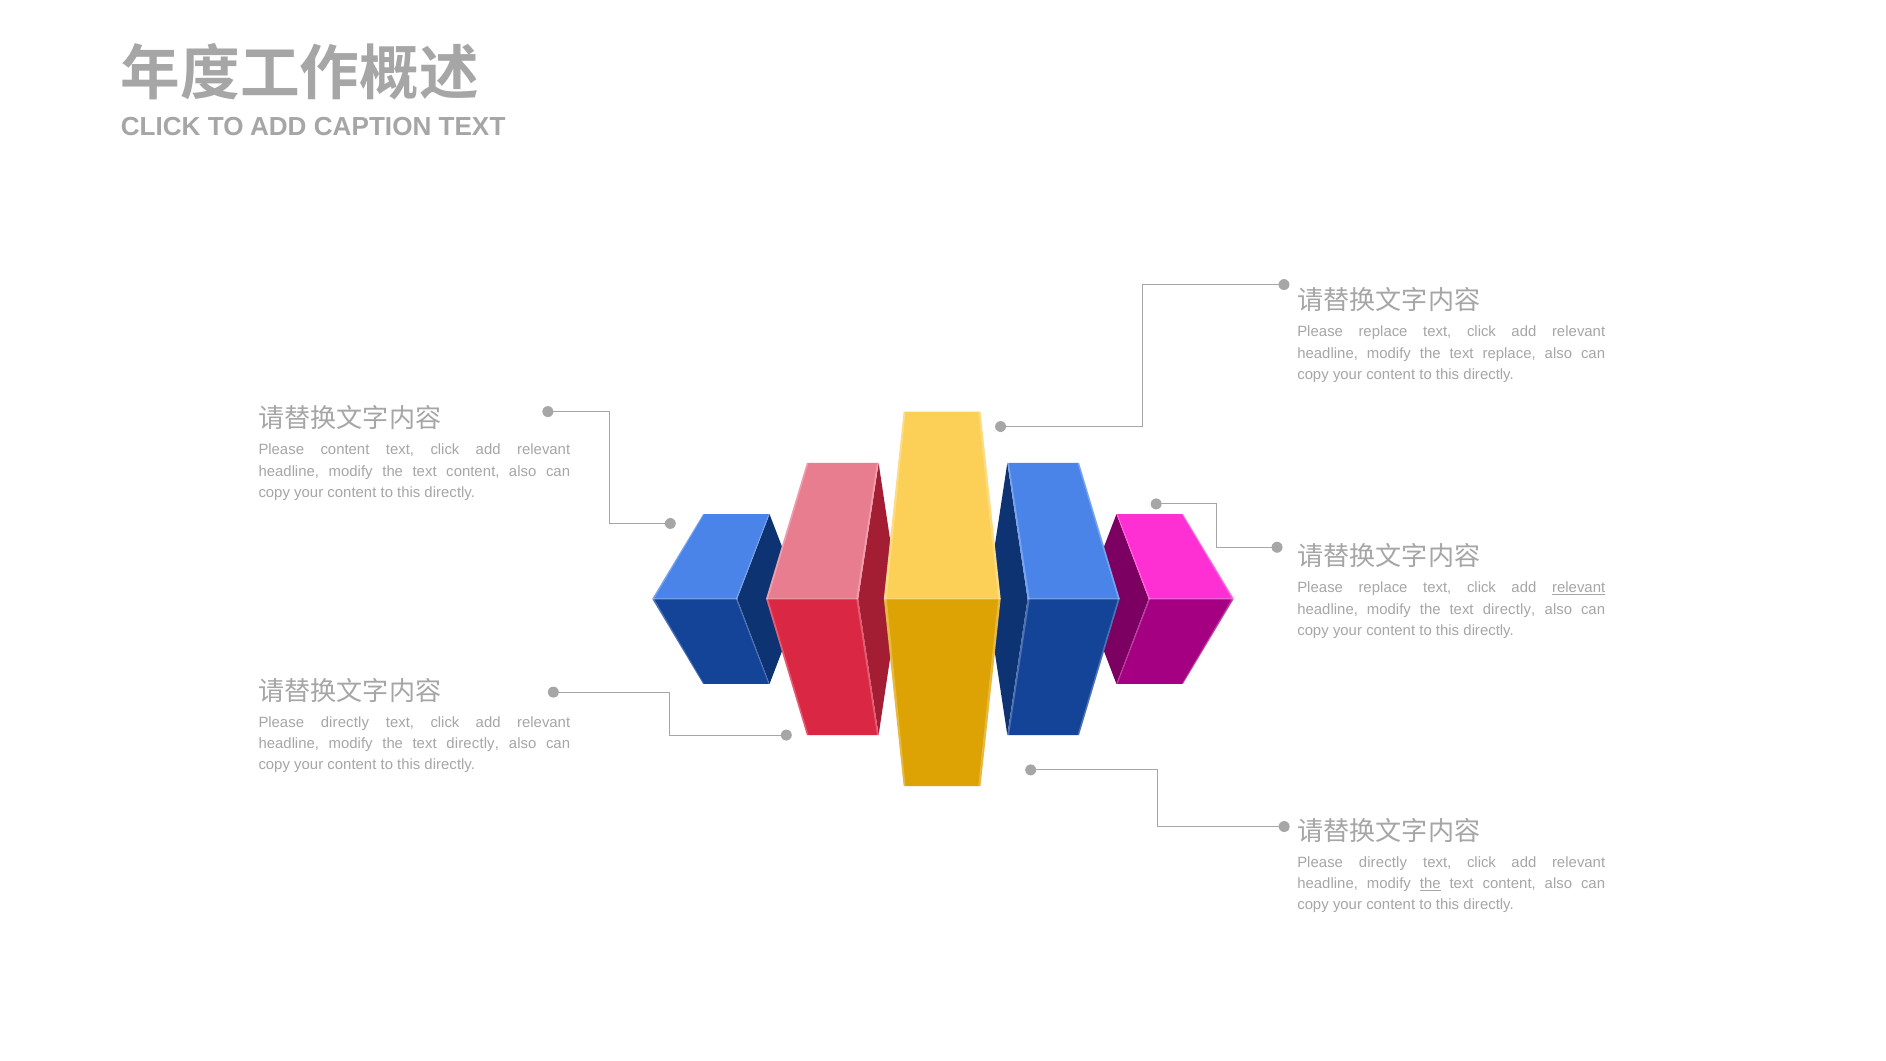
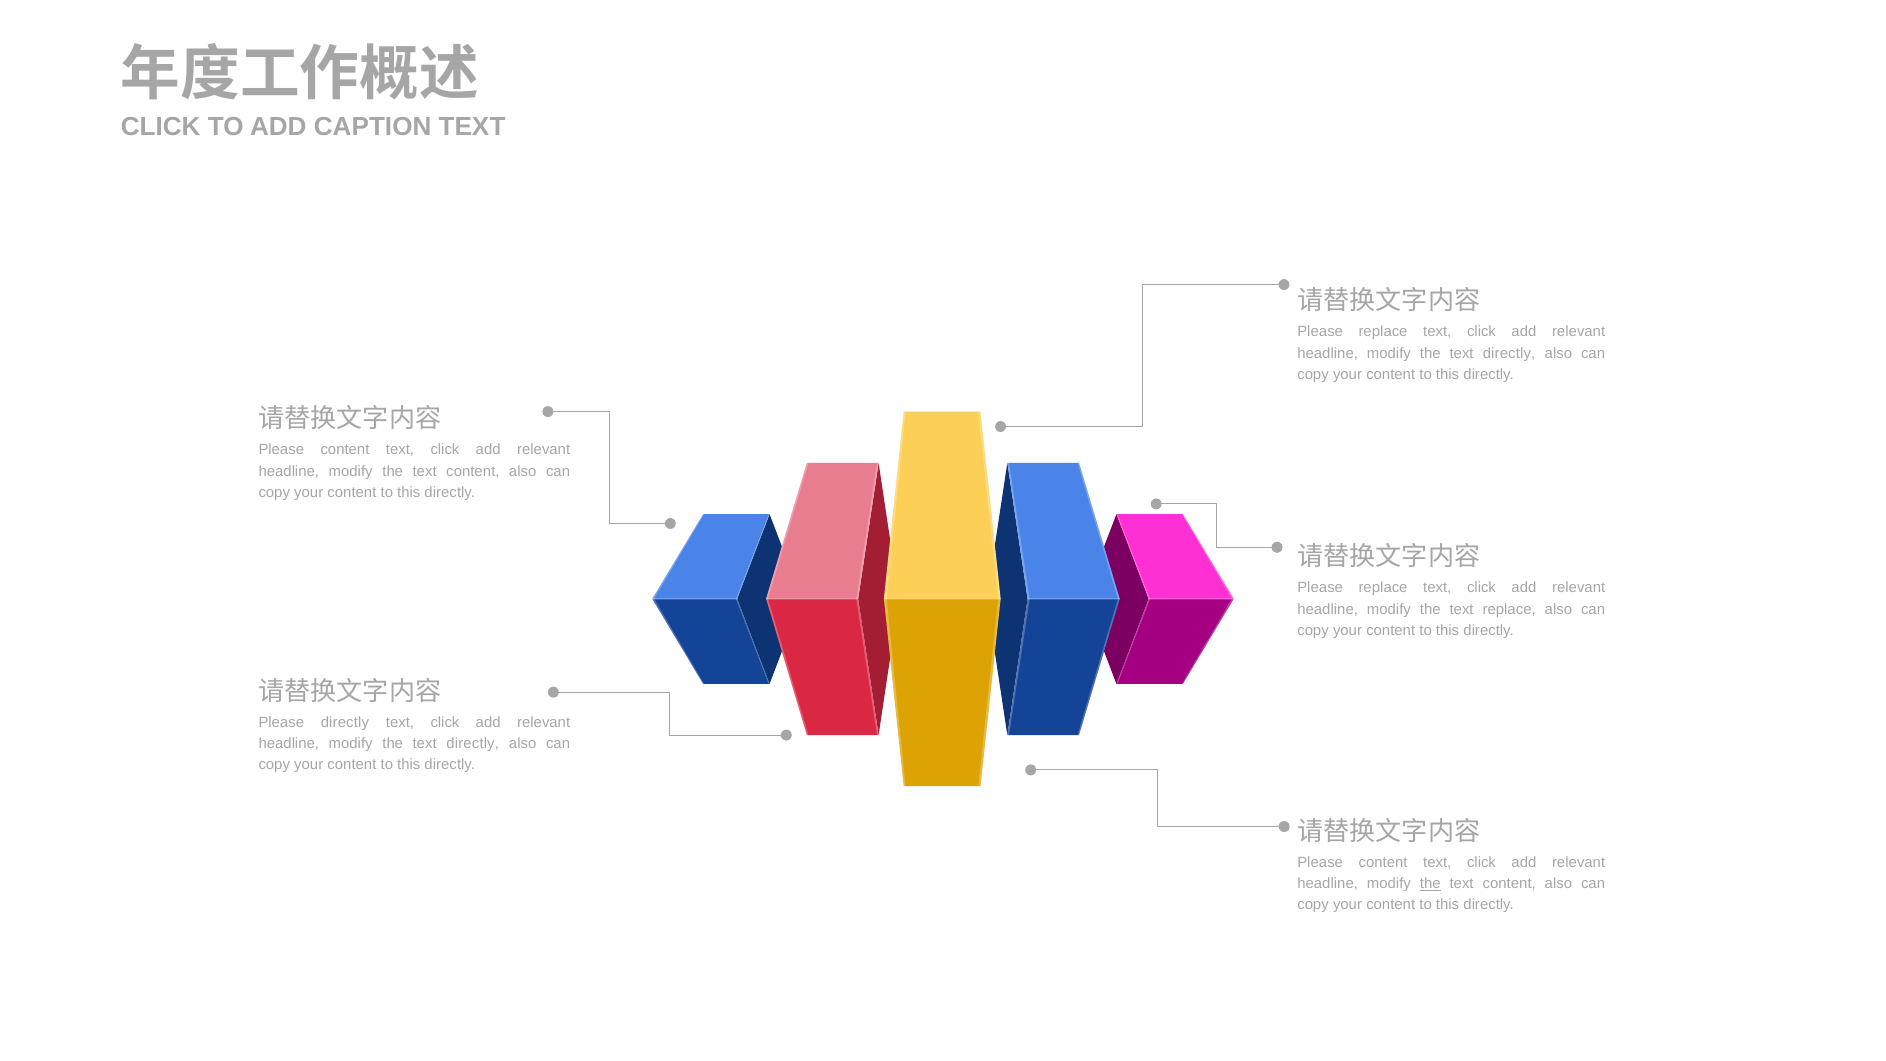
replace at (1509, 353): replace -> directly
relevant at (1579, 588) underline: present -> none
directly at (1509, 609): directly -> replace
directly at (1383, 862): directly -> content
